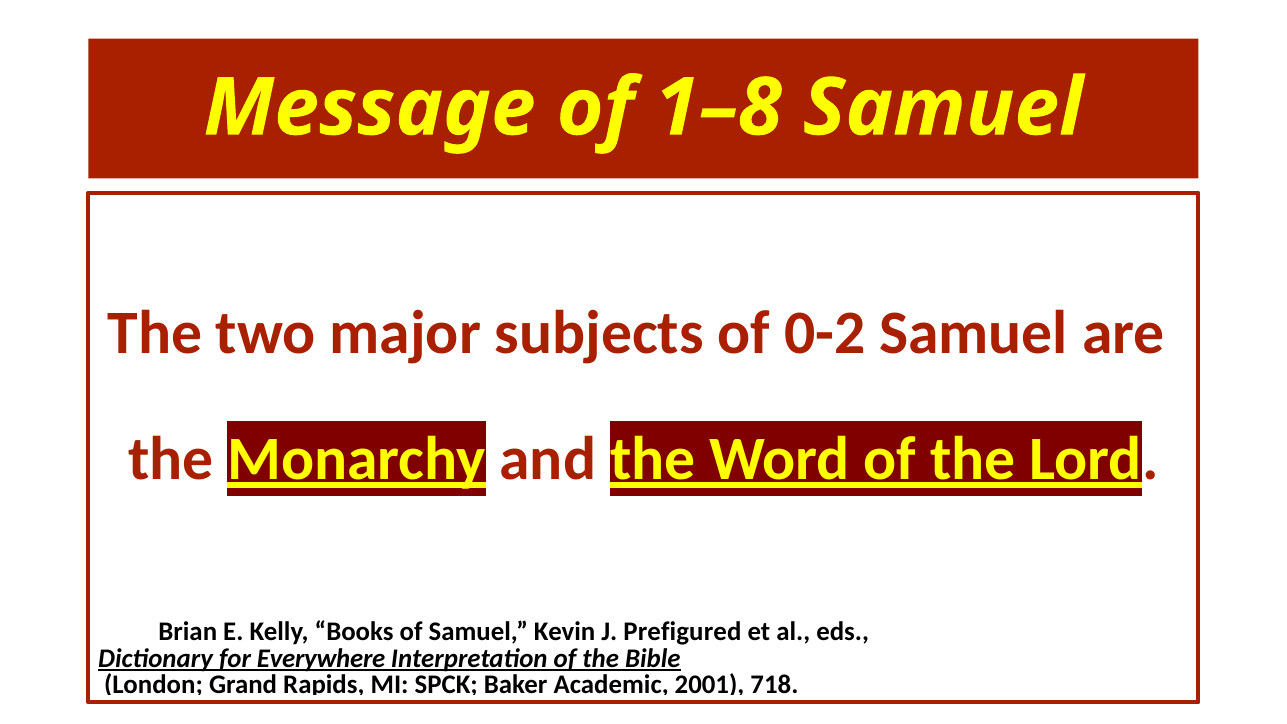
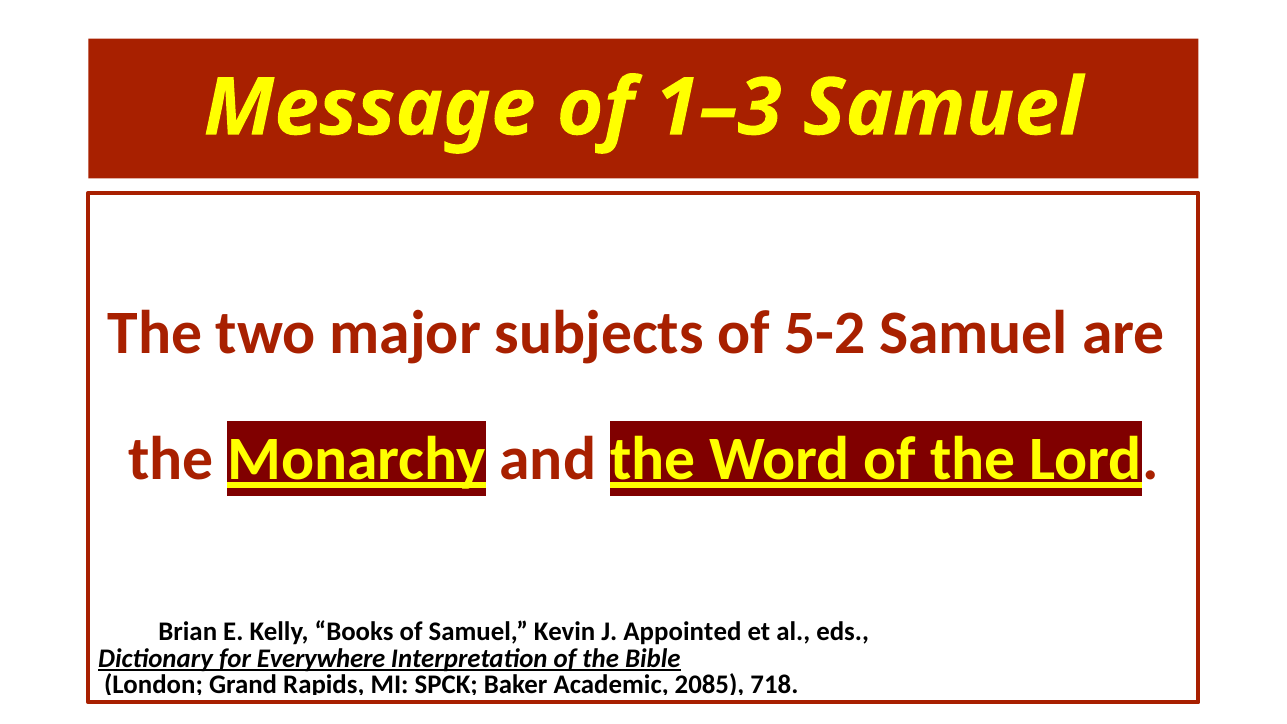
1–8: 1–8 -> 1–3
0-2: 0-2 -> 5-2
Prefigured: Prefigured -> Appointed
2001: 2001 -> 2085
